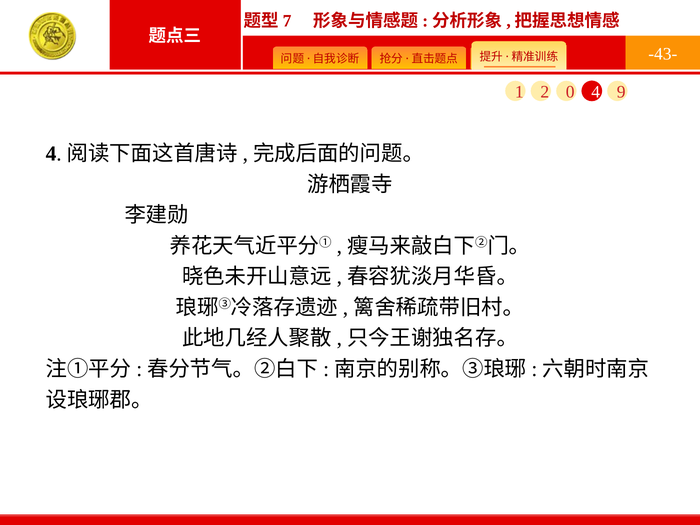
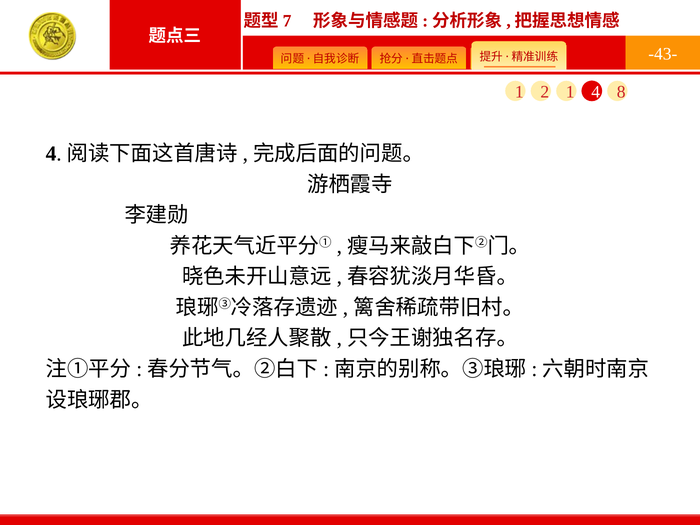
2 0: 0 -> 1
9: 9 -> 8
